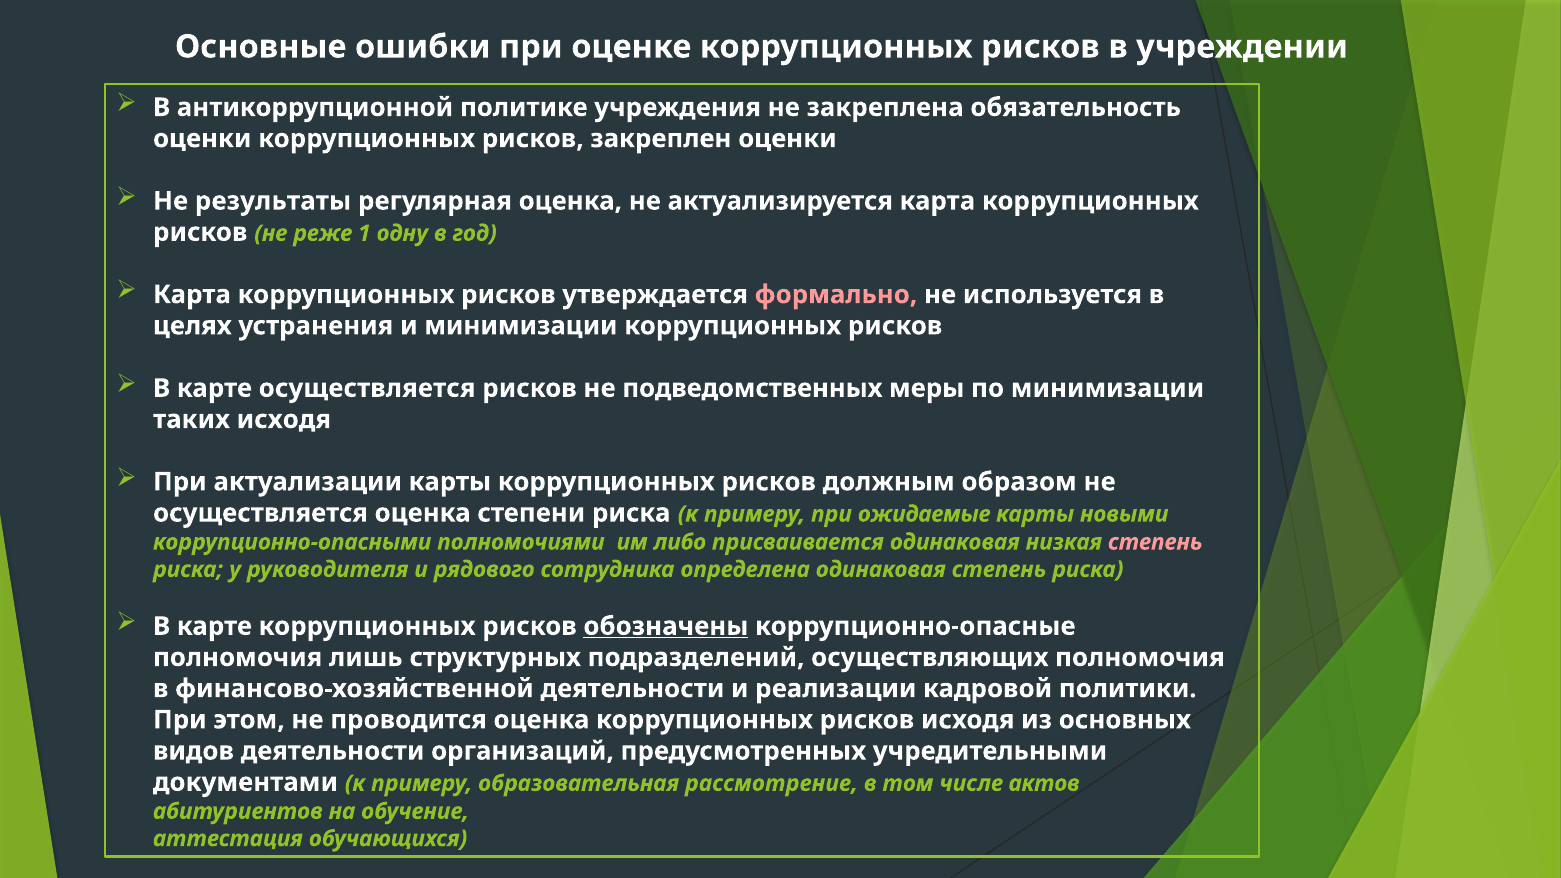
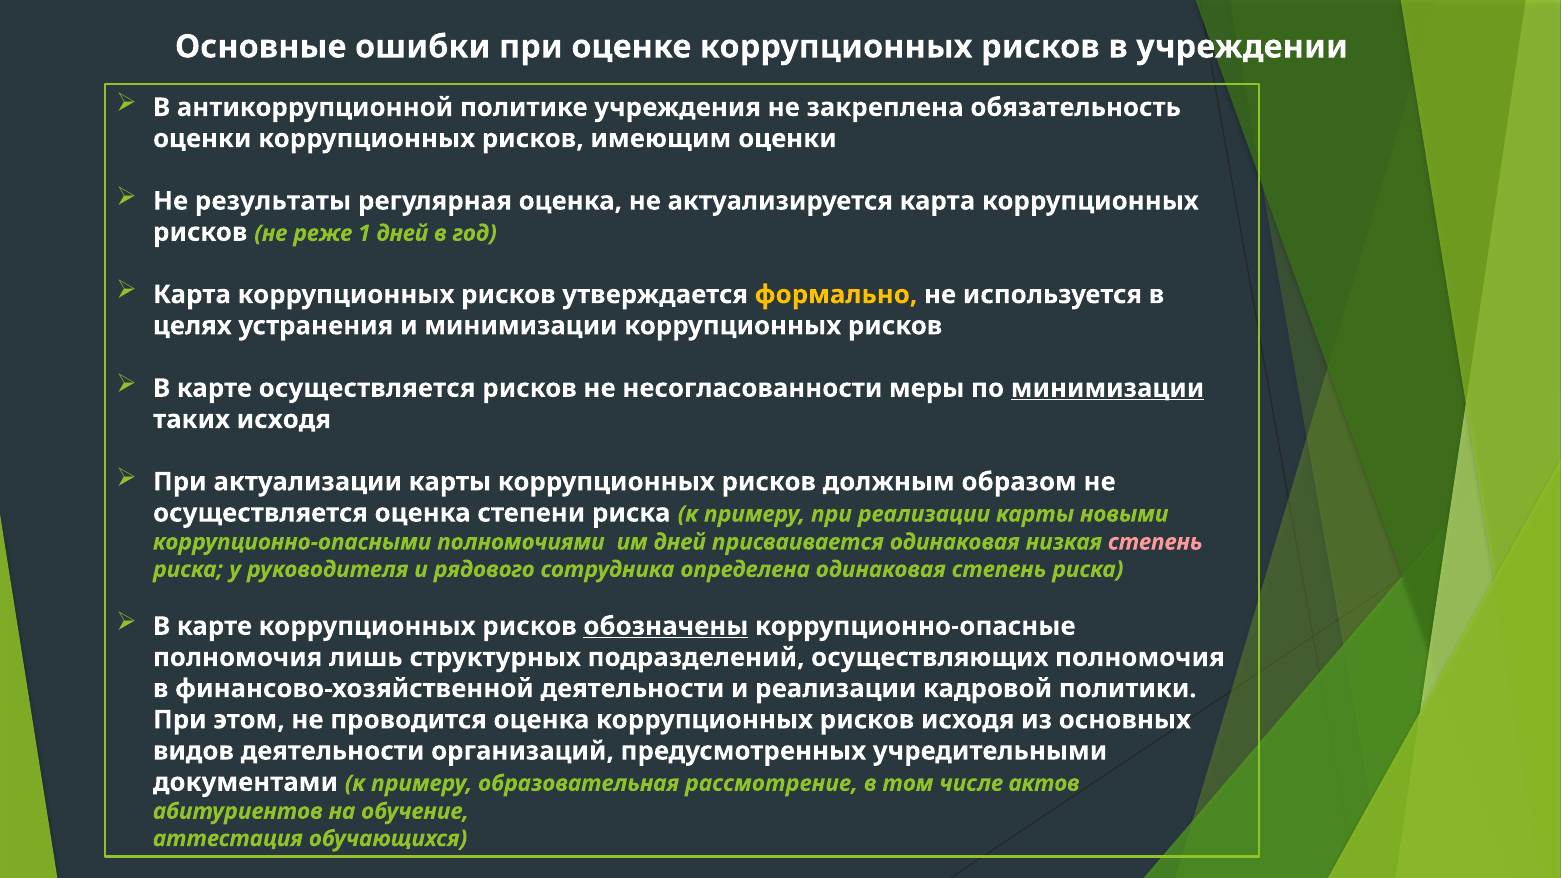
закреплен: закреплен -> имеющим
1 одну: одну -> дней
формально colour: pink -> yellow
подведомственных: подведомственных -> несогласованности
минимизации at (1108, 388) underline: none -> present
при ожидаемые: ожидаемые -> реализации
им либо: либо -> дней
